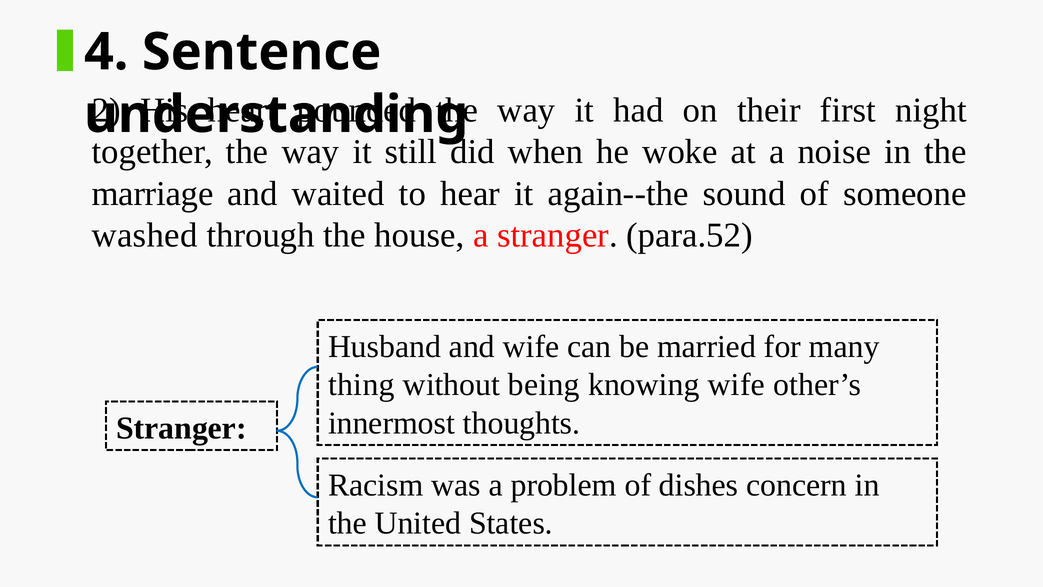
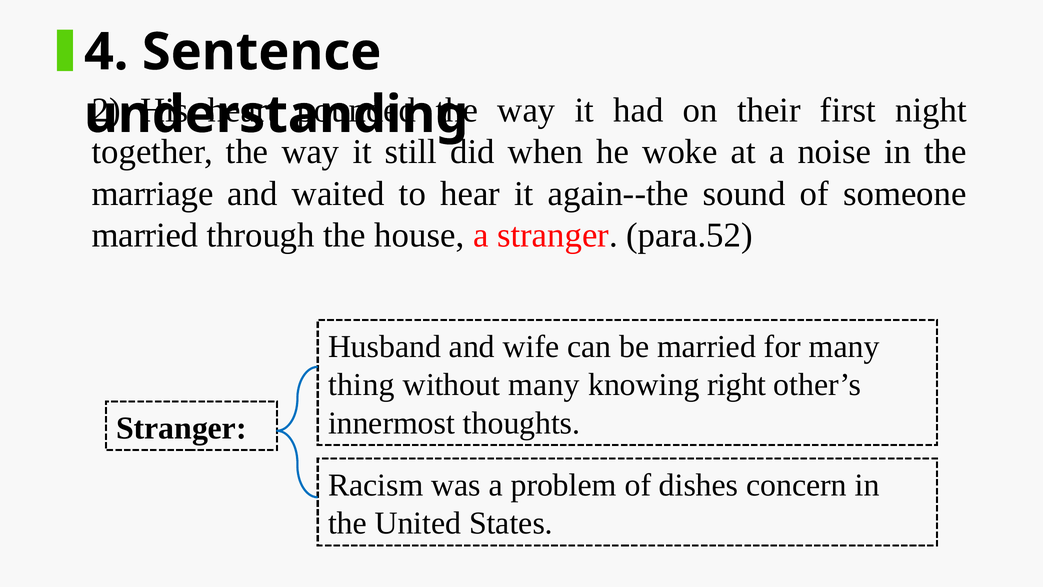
washed at (145, 235): washed -> married
without being: being -> many
knowing wife: wife -> right
